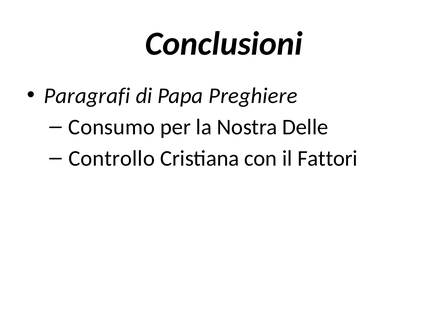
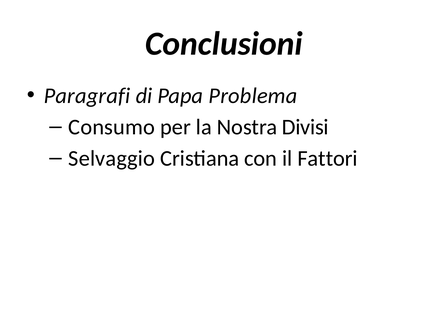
Preghiere: Preghiere -> Problema
Delle: Delle -> Divisi
Controllo: Controllo -> Selvaggio
